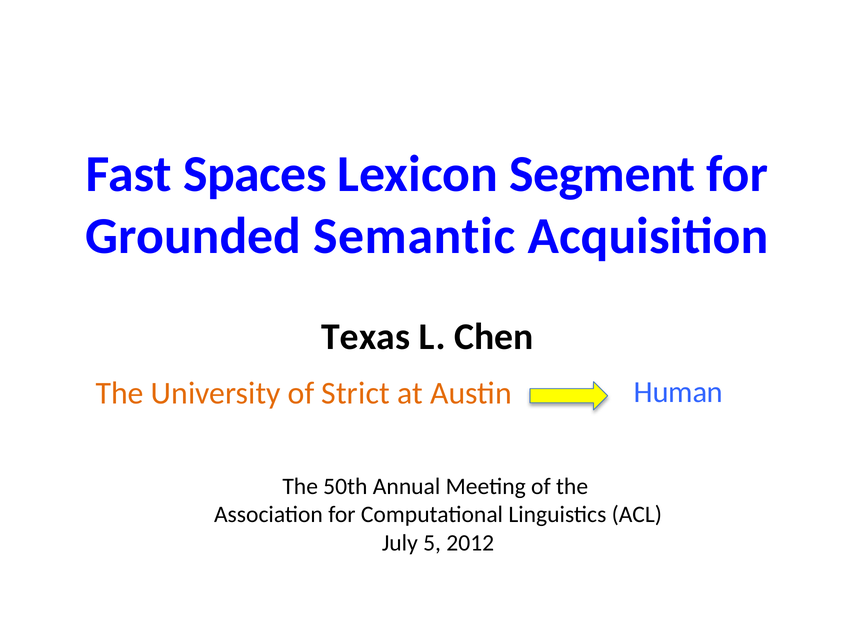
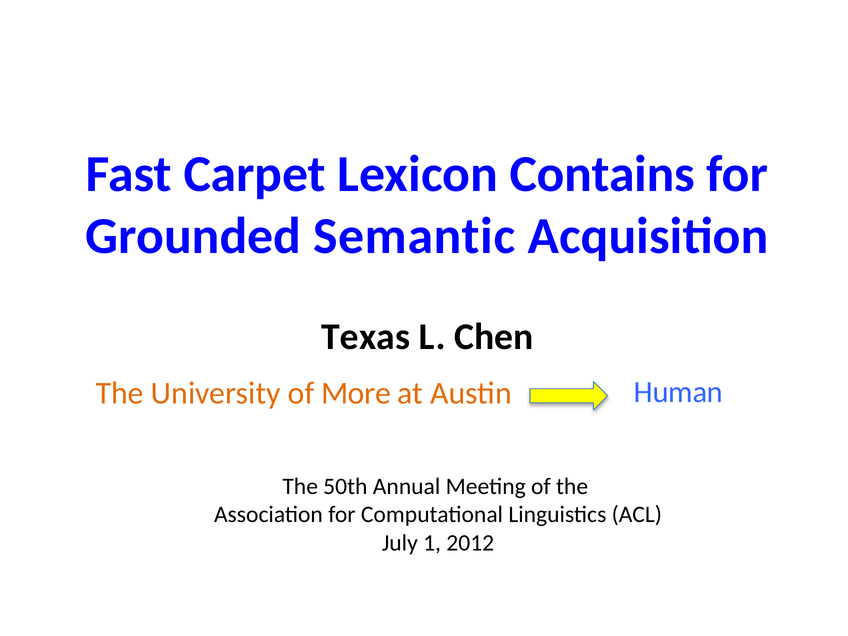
Spaces: Spaces -> Carpet
Segment: Segment -> Contains
Strict: Strict -> More
5: 5 -> 1
